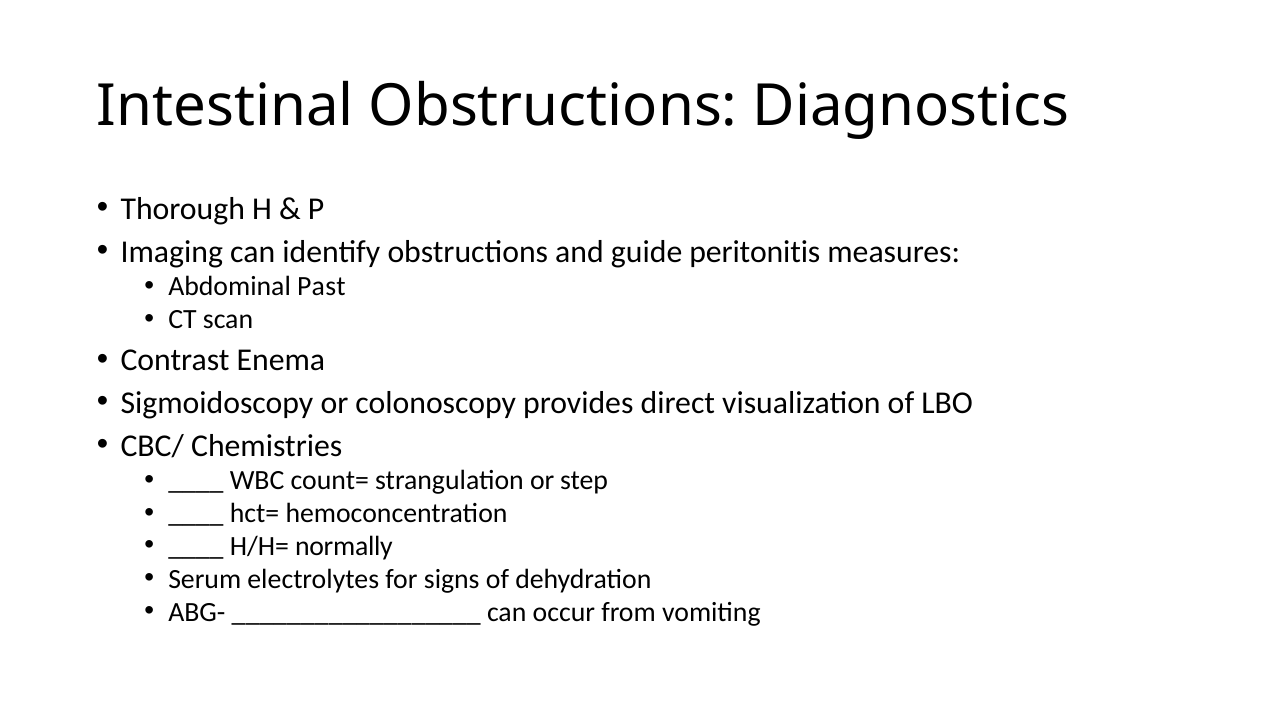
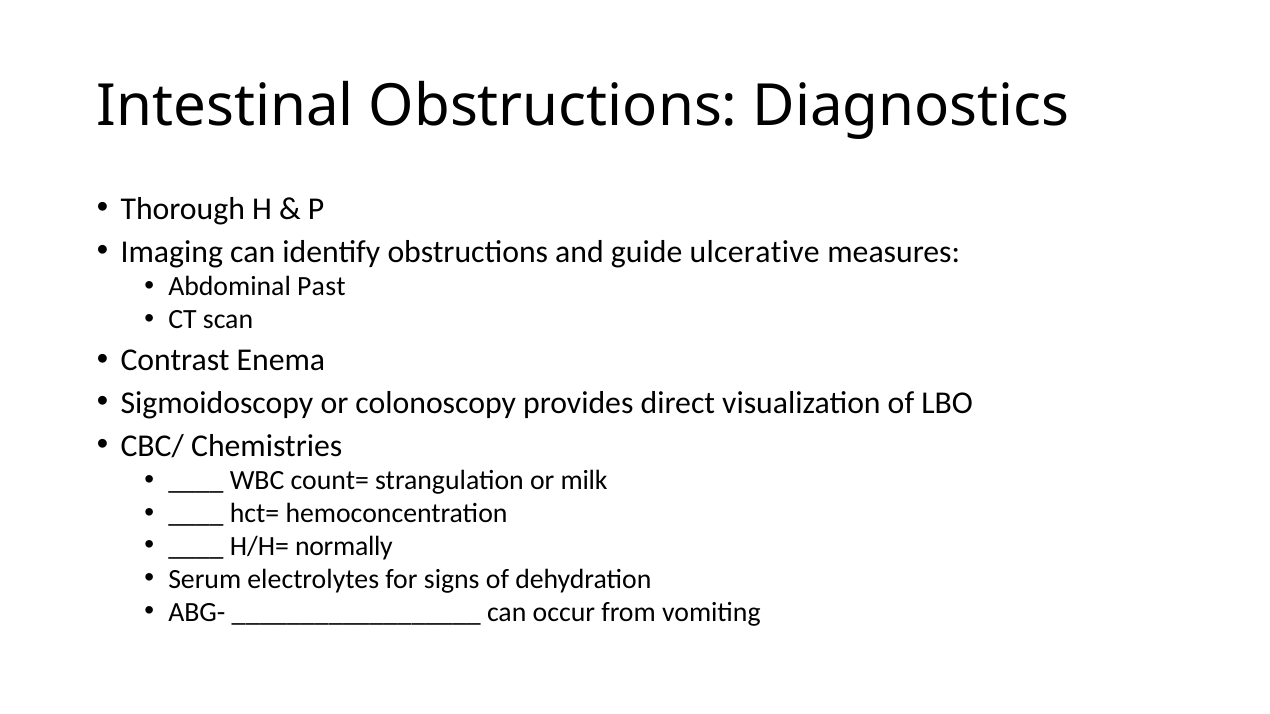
peritonitis: peritonitis -> ulcerative
step: step -> milk
